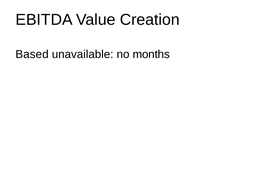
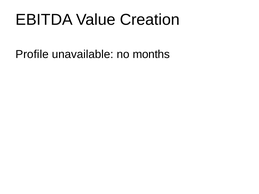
Based: Based -> Profile
